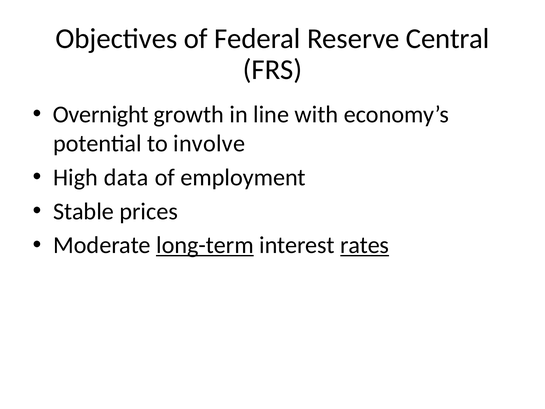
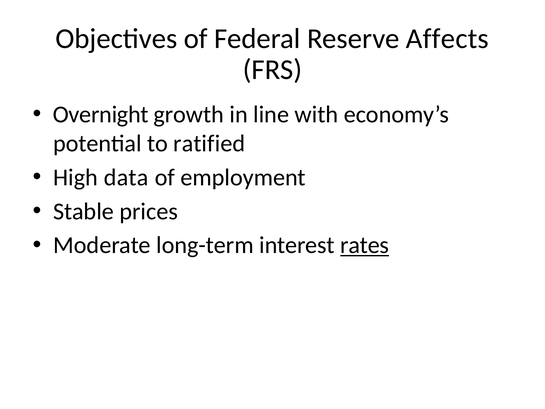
Central: Central -> Affects
involve: involve -> ratified
long-term underline: present -> none
